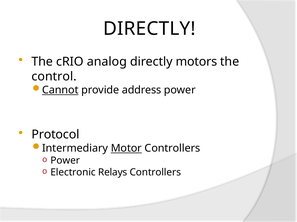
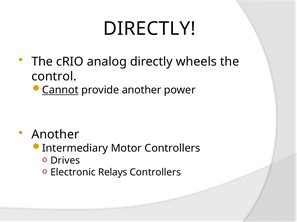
motors: motors -> wheels
provide address: address -> another
Protocol at (55, 135): Protocol -> Another
Motor underline: present -> none
Power at (65, 161): Power -> Drives
